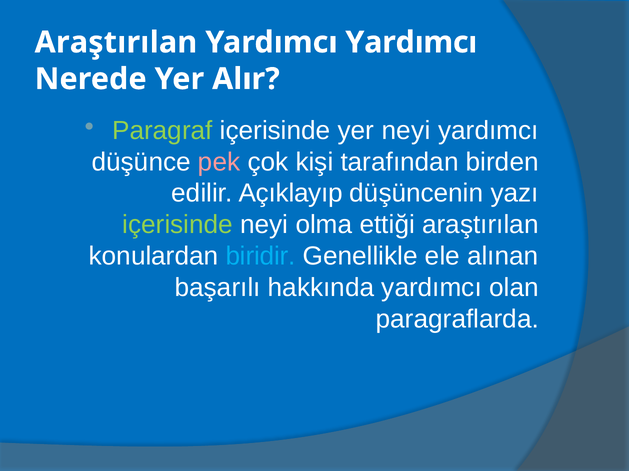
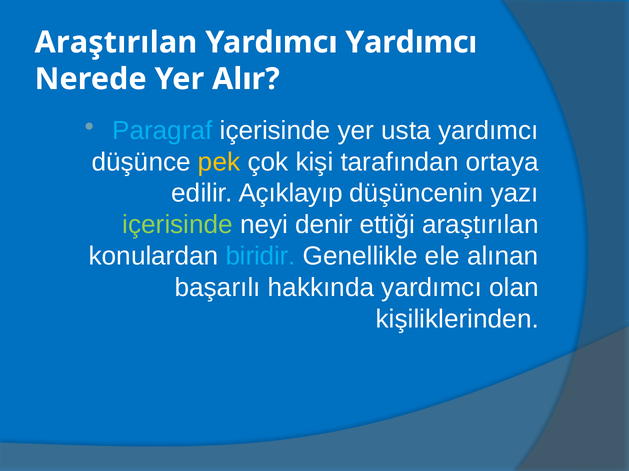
Paragraf colour: light green -> light blue
yer neyi: neyi -> usta
pek colour: pink -> yellow
birden: birden -> ortaya
olma: olma -> denir
paragraflarda: paragraflarda -> kişiliklerinden
